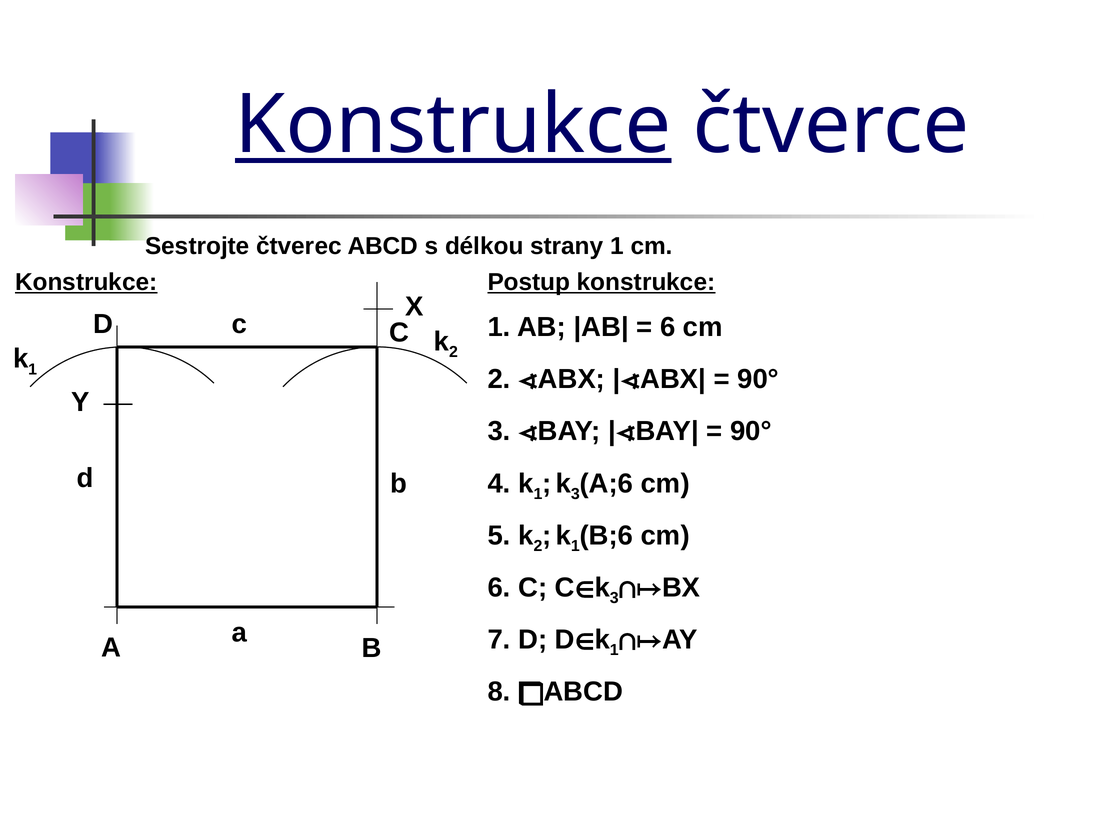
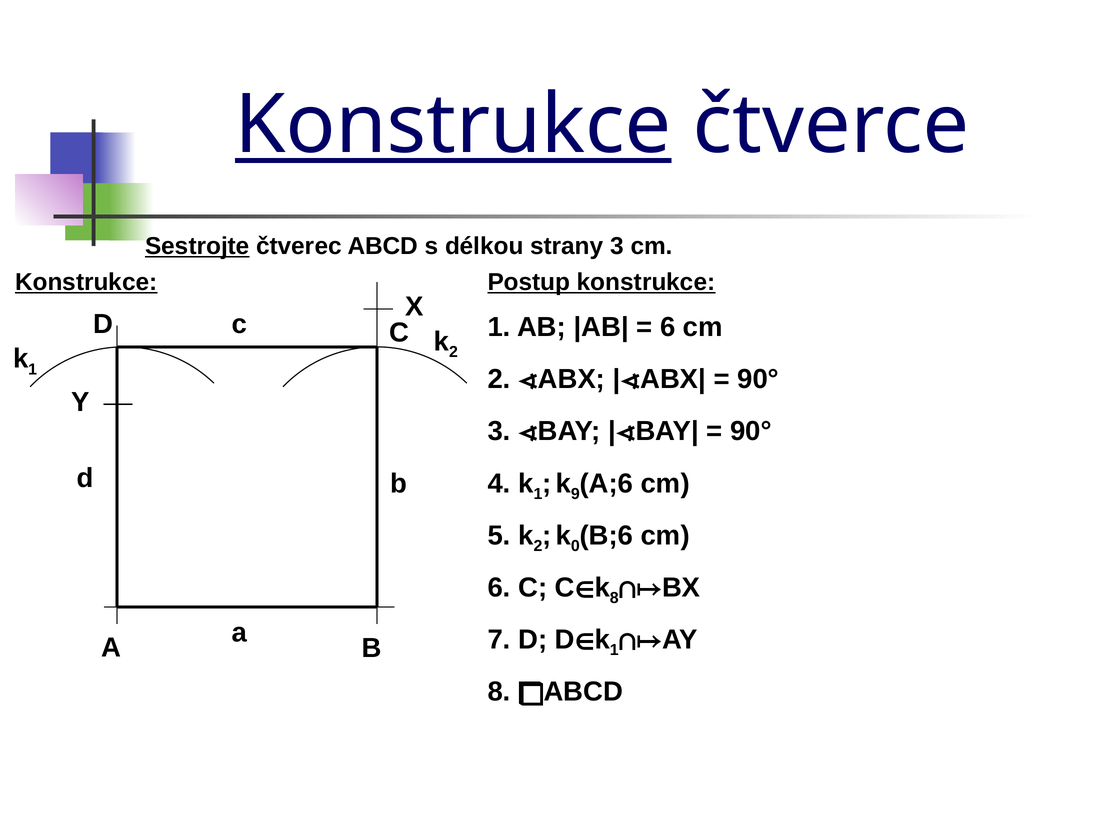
Sestrojte underline: none -> present
strany 1: 1 -> 3
3 at (575, 494): 3 -> 9
1 at (575, 546): 1 -> 0
3 at (614, 598): 3 -> 8
